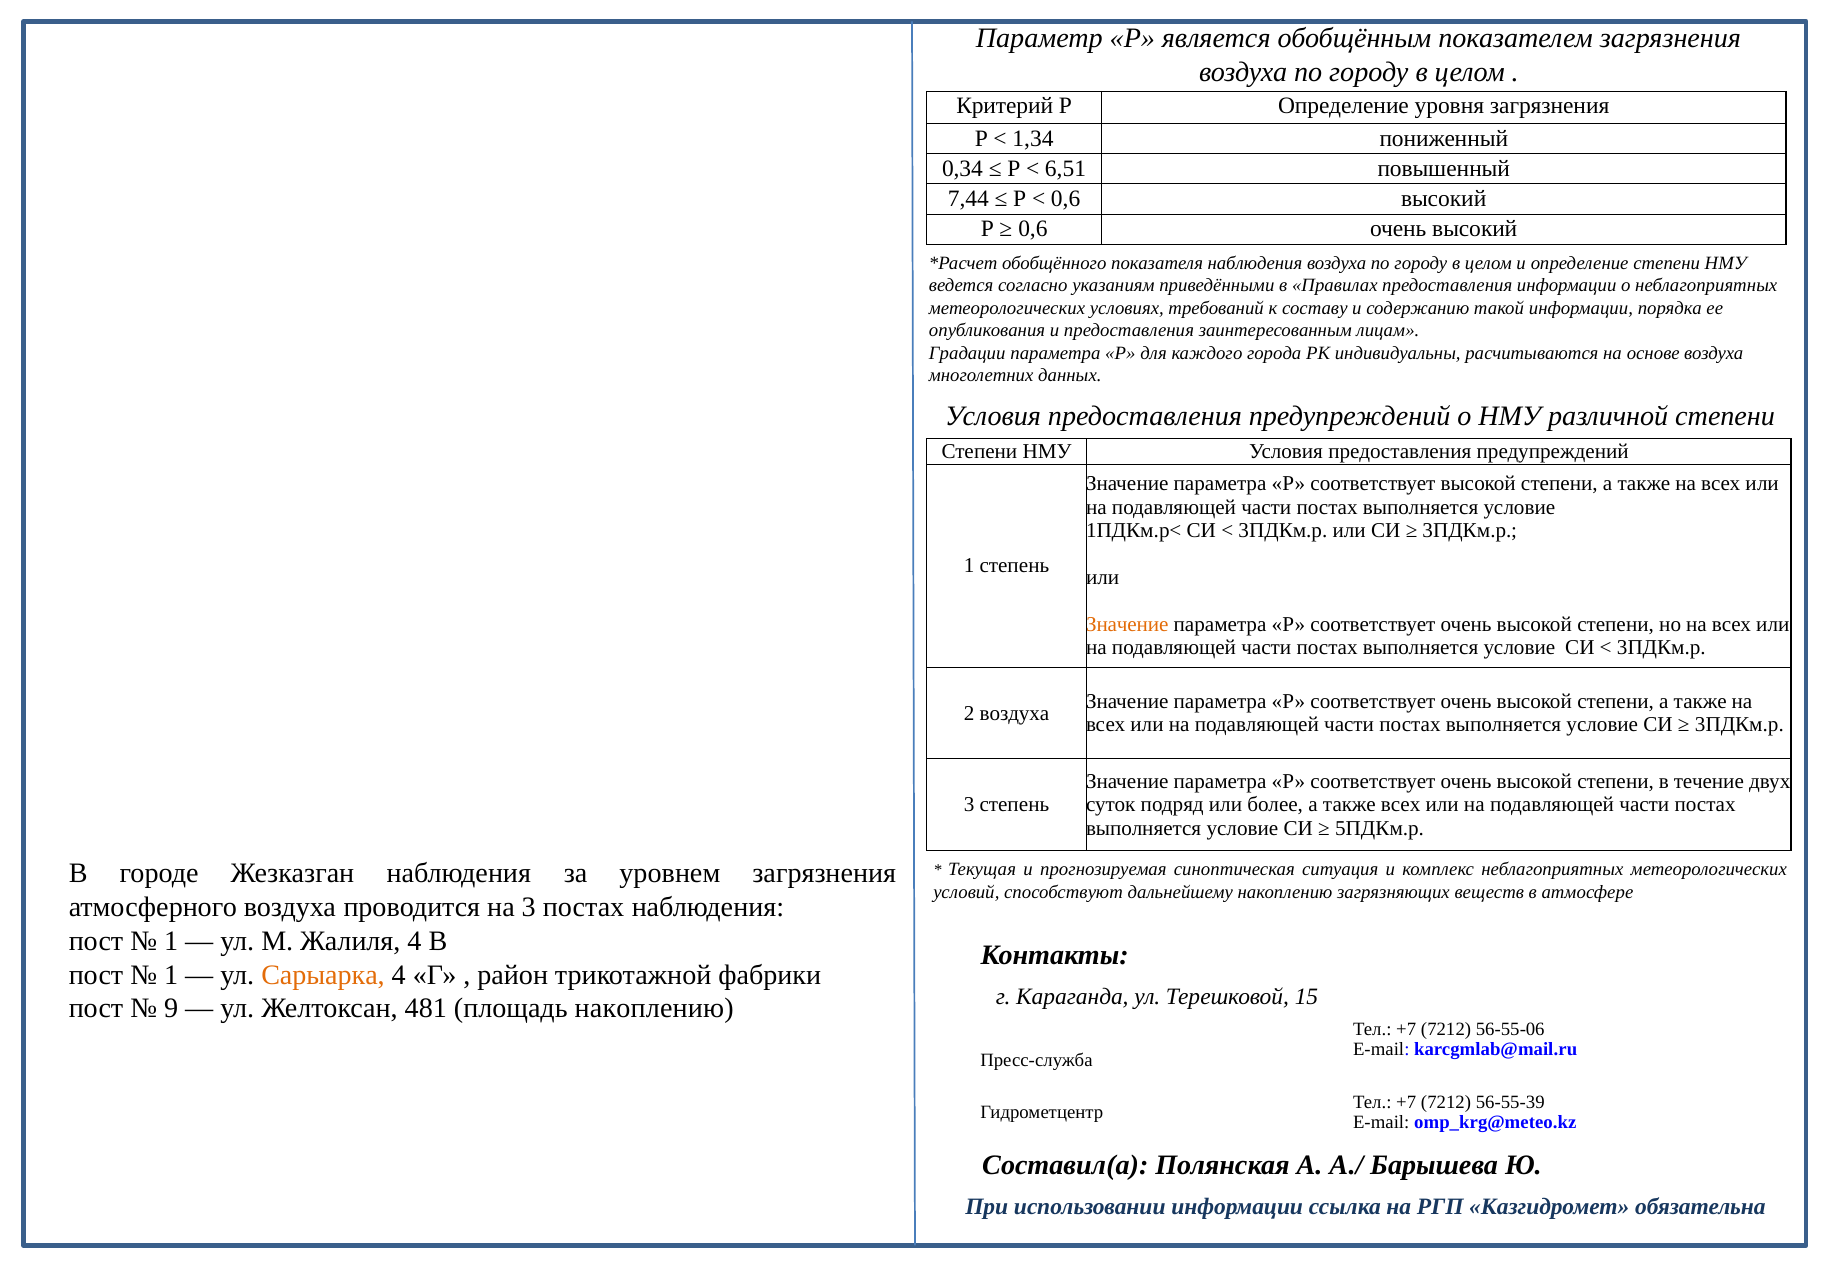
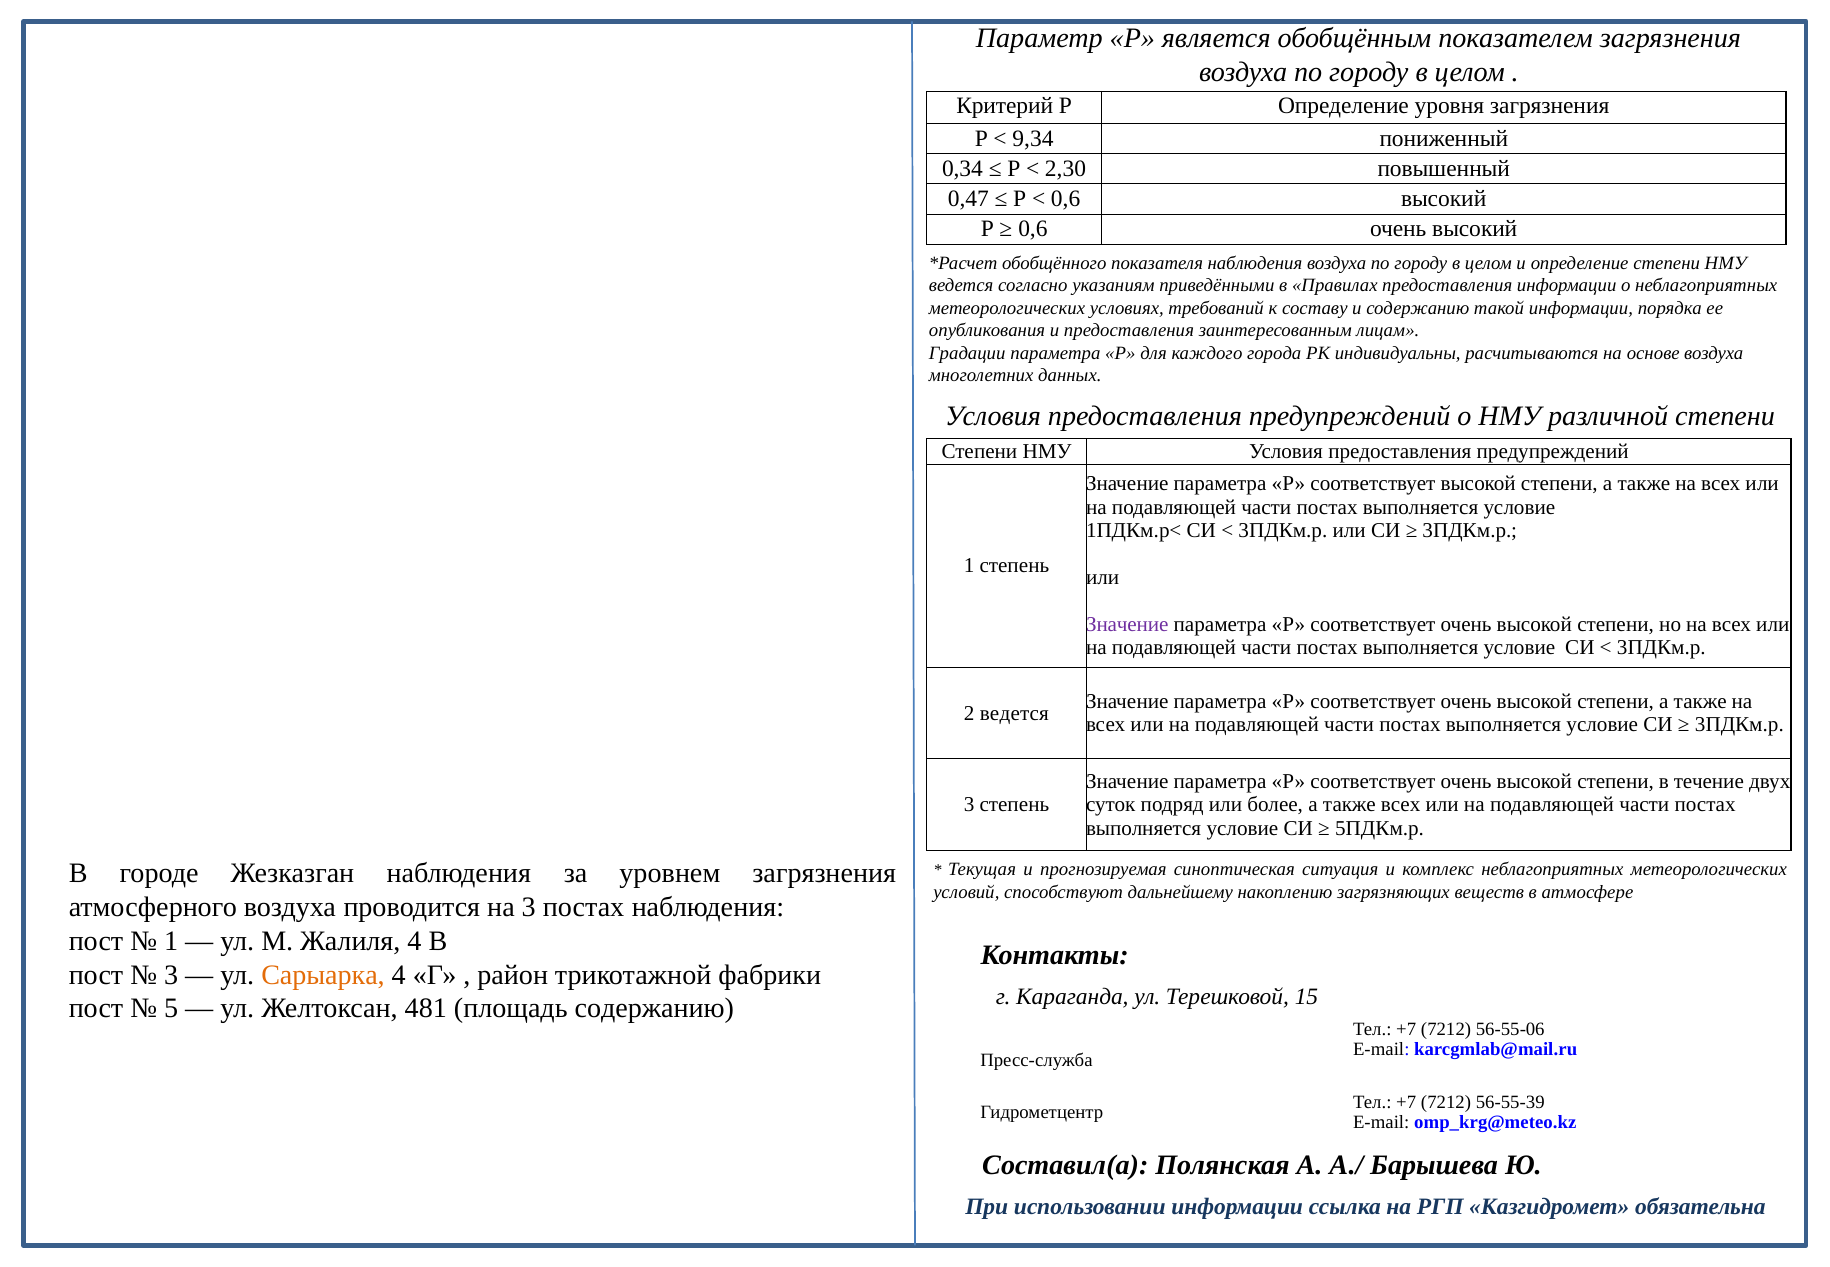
1,34: 1,34 -> 9,34
6,51: 6,51 -> 2,30
7,44: 7,44 -> 0,47
Значение at (1127, 624) colour: orange -> purple
2 воздуха: воздуха -> ведется
1 at (171, 975): 1 -> 3
9: 9 -> 5
площадь накоплению: накоплению -> содержанию
